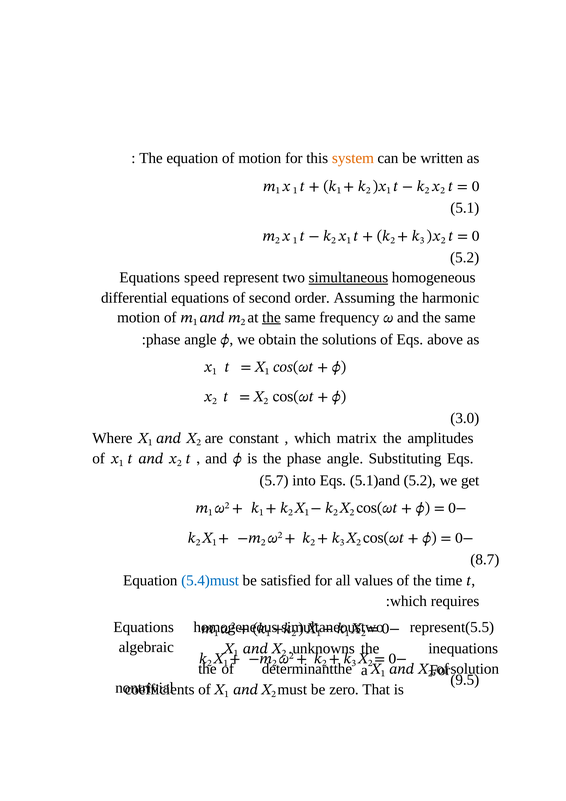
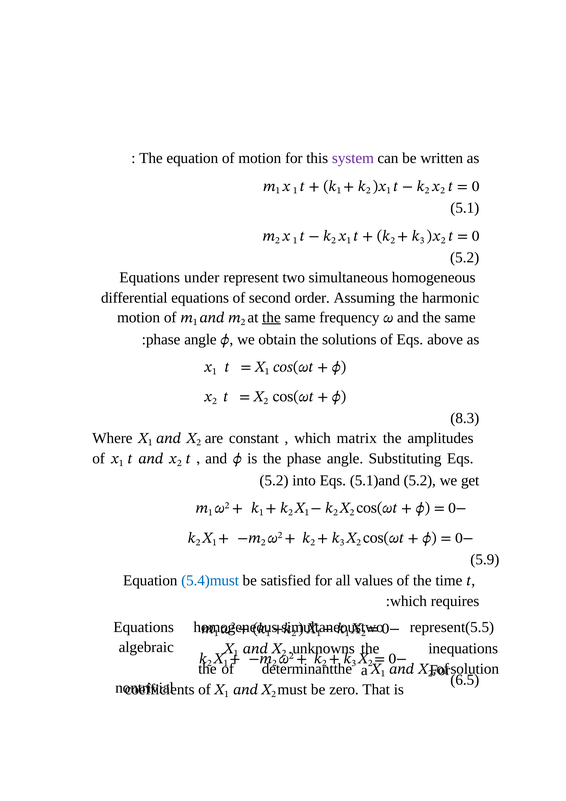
system colour: orange -> purple
speed: speed -> under
simultaneous at (348, 278) underline: present -> none
3.0: 3.0 -> 8.3
5.7 at (274, 481): 5.7 -> 5.2
8.7: 8.7 -> 5.9
9.5: 9.5 -> 6.5
